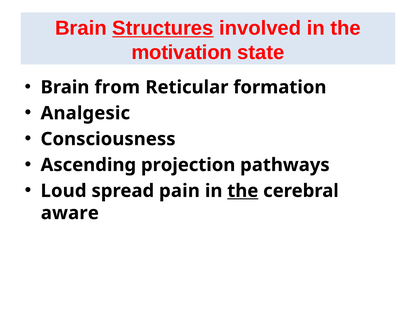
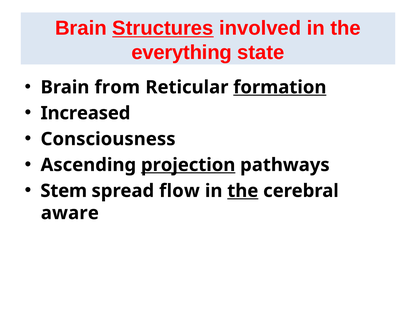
motivation: motivation -> everything
formation underline: none -> present
Analgesic: Analgesic -> Increased
projection underline: none -> present
Loud: Loud -> Stem
pain: pain -> flow
